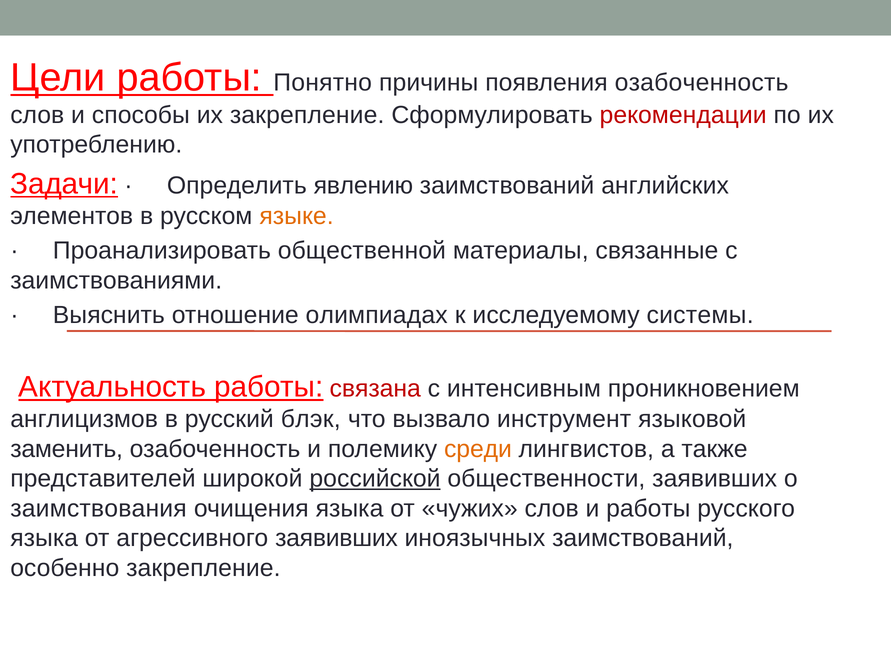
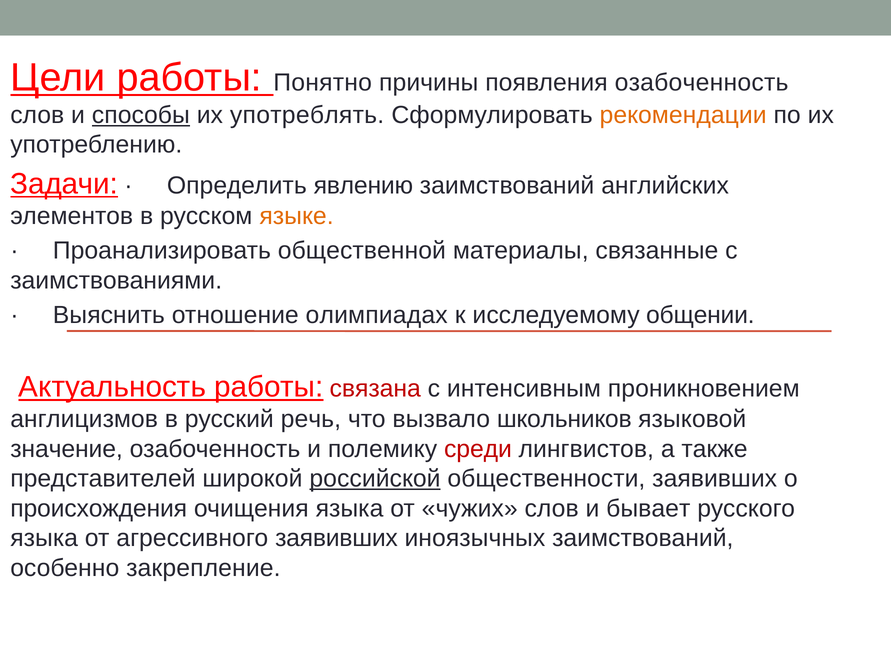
способы underline: none -> present
их закрепление: закрепление -> употреблять
рекомендации colour: red -> orange
системы: системы -> общении
блэк: блэк -> речь
инструмент: инструмент -> школьников
заменить: заменить -> значение
среди colour: orange -> red
заимствования: заимствования -> происхождения
и работы: работы -> бывает
